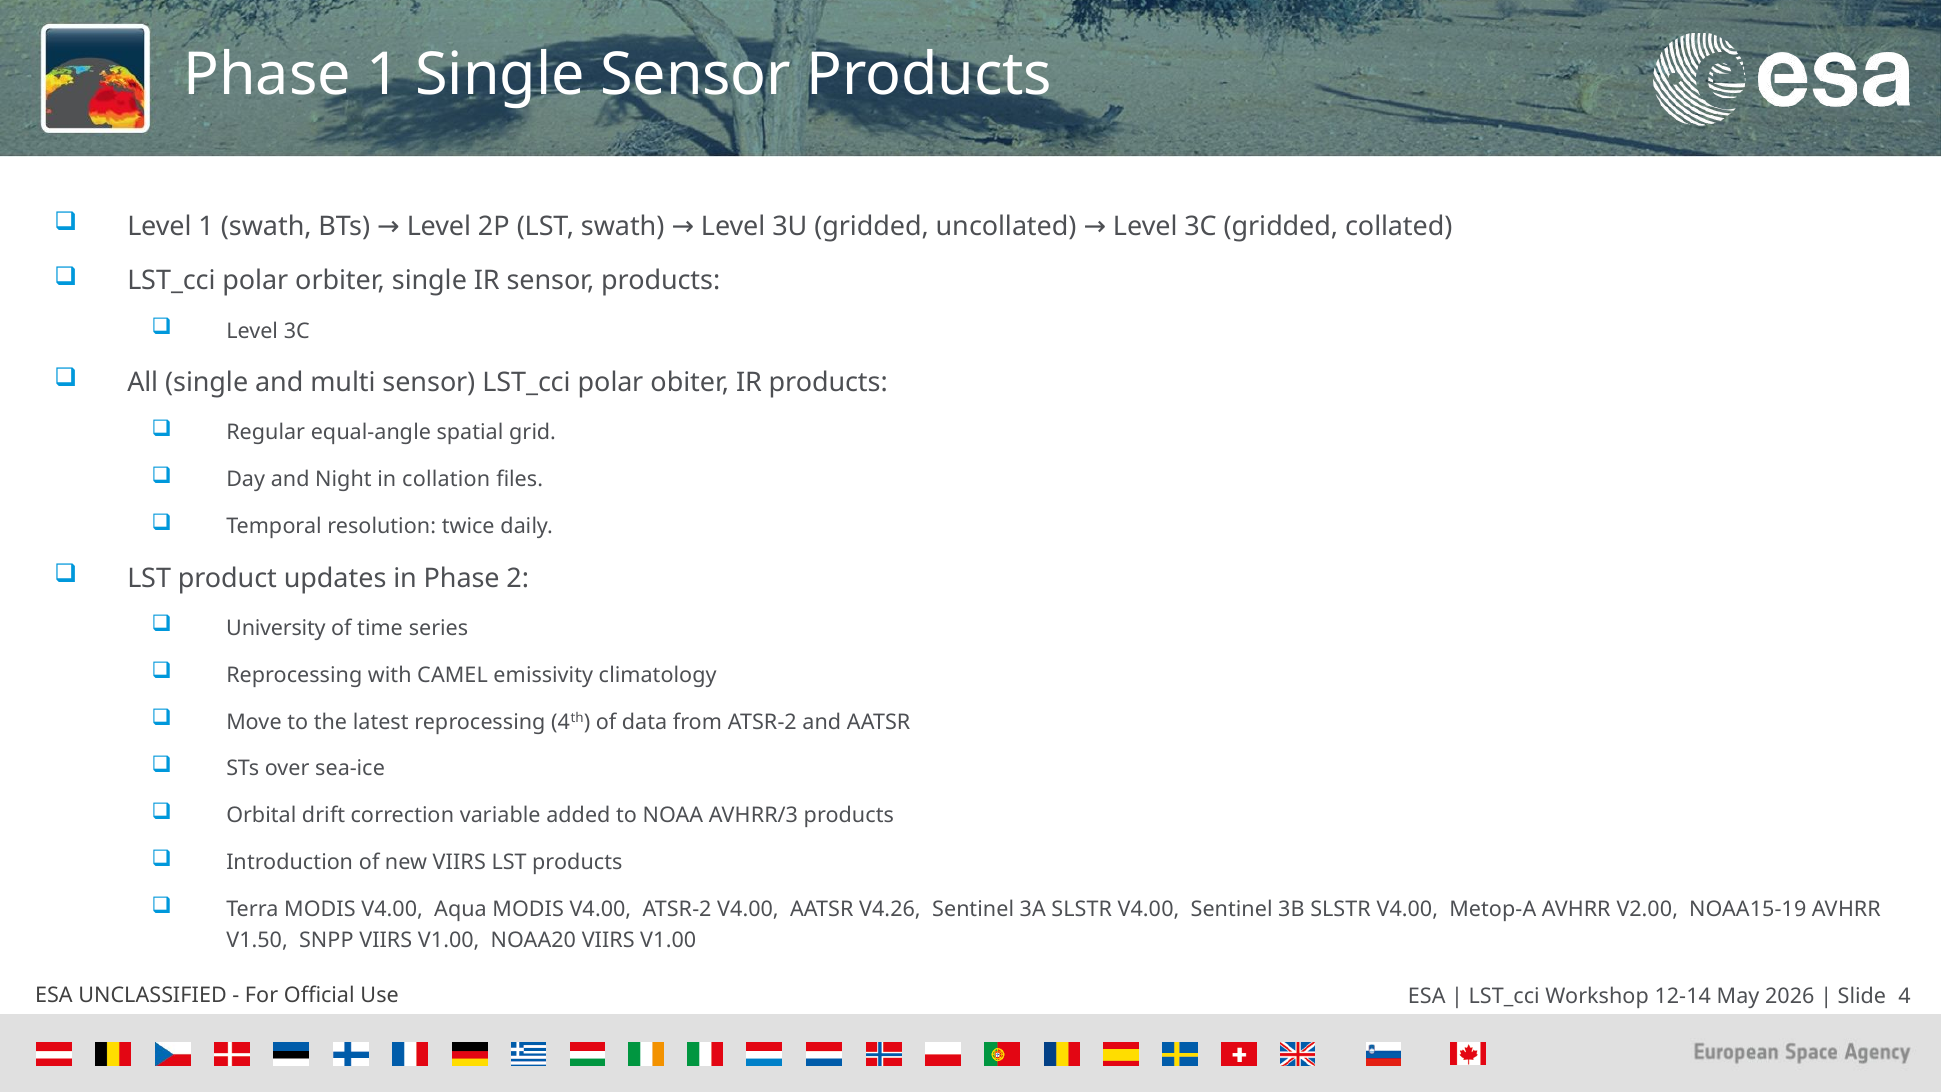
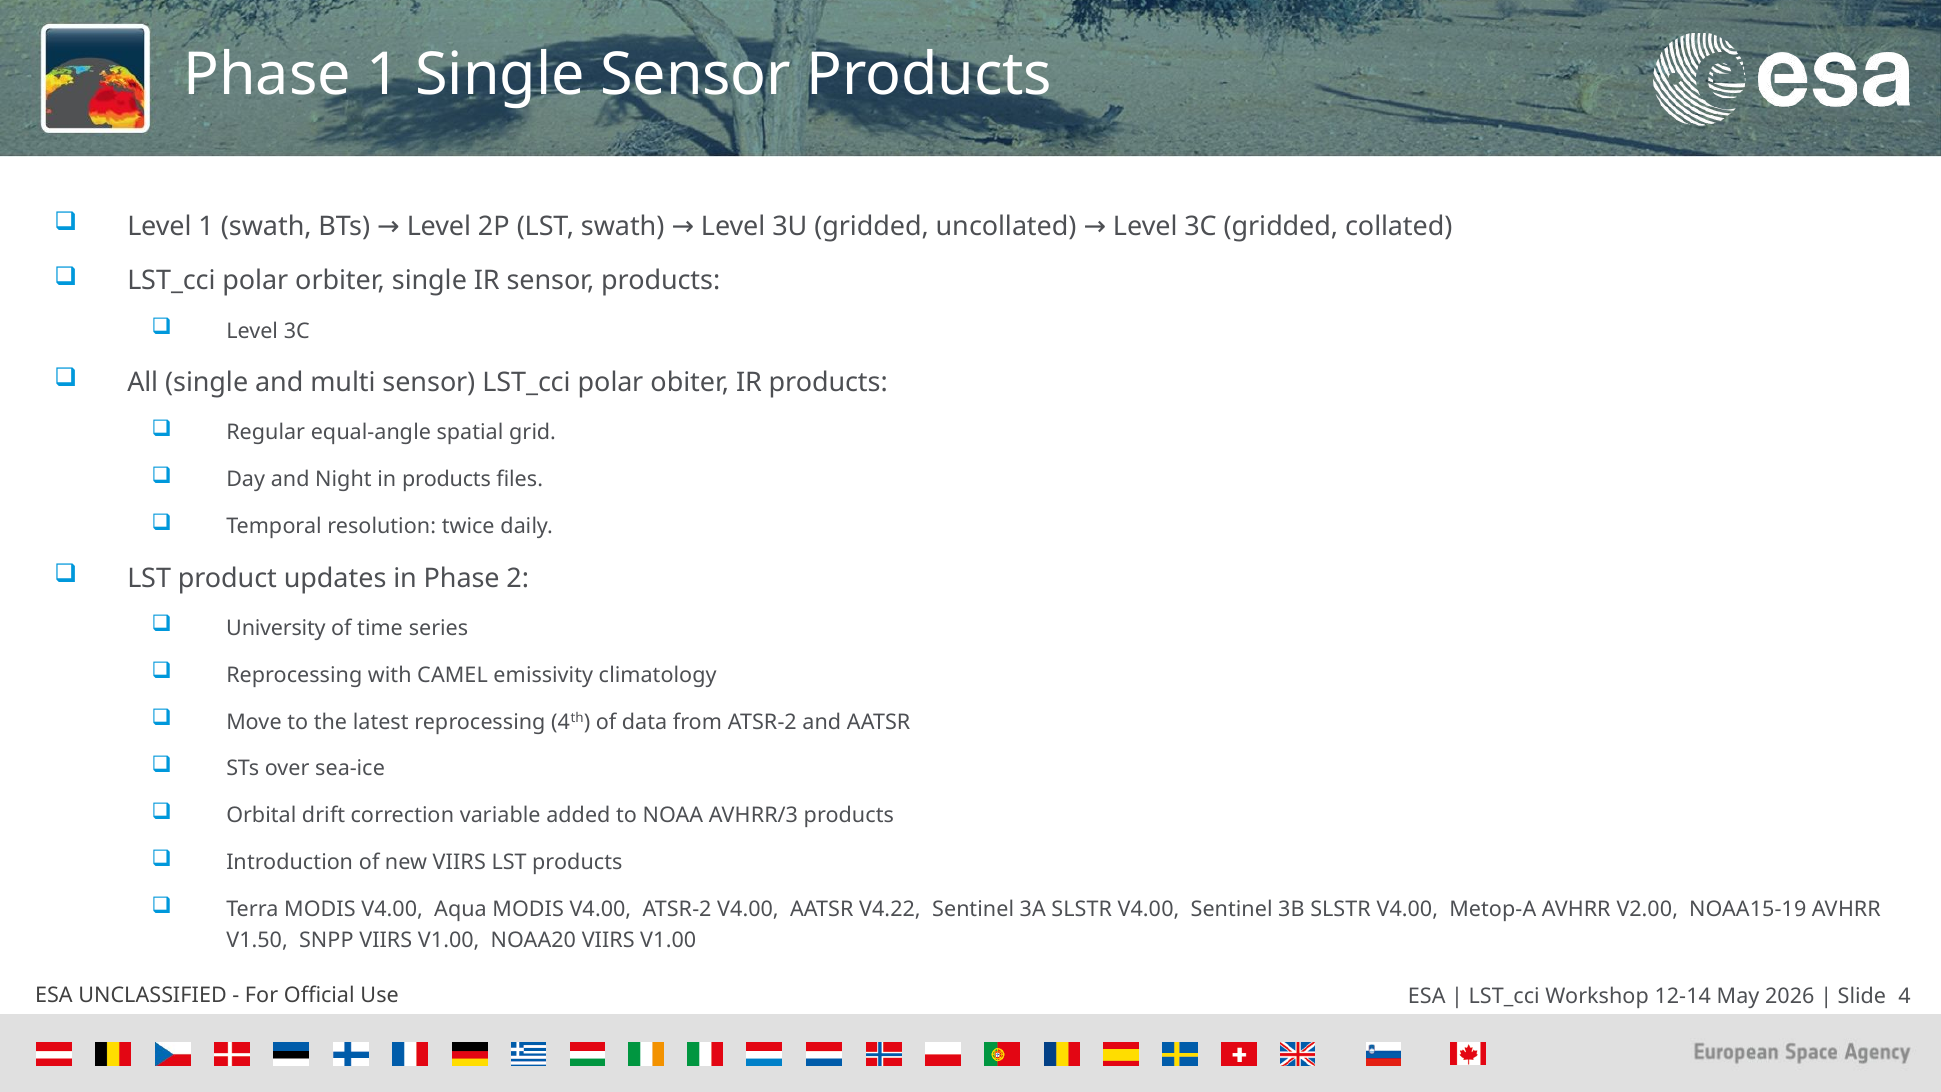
in collation: collation -> products
V4.26: V4.26 -> V4.22
